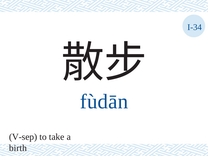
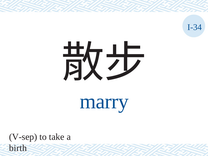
fùdān: fùdān -> marry
